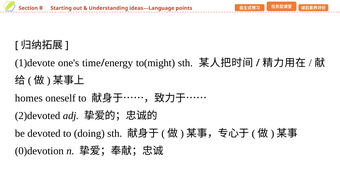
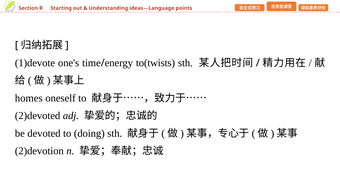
to(might: to(might -> to(twists
0)devotion: 0)devotion -> 2)devotion
